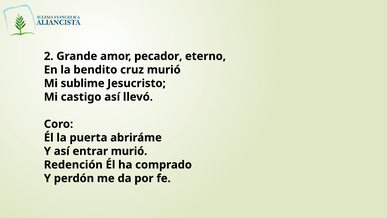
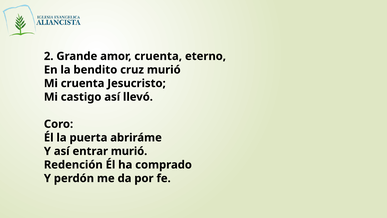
amor pecador: pecador -> cruenta
Mi sublime: sublime -> cruenta
